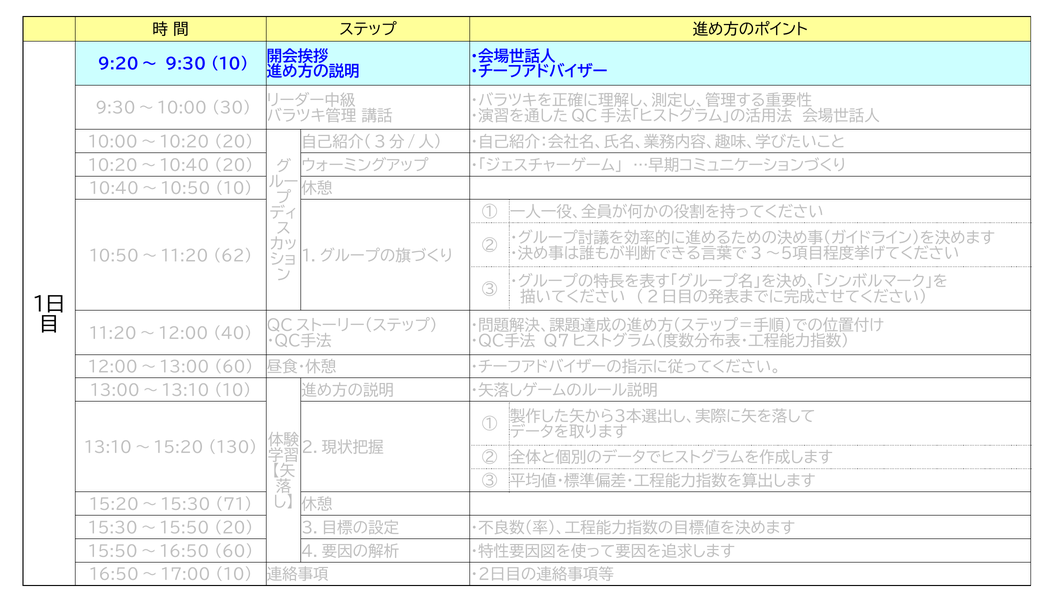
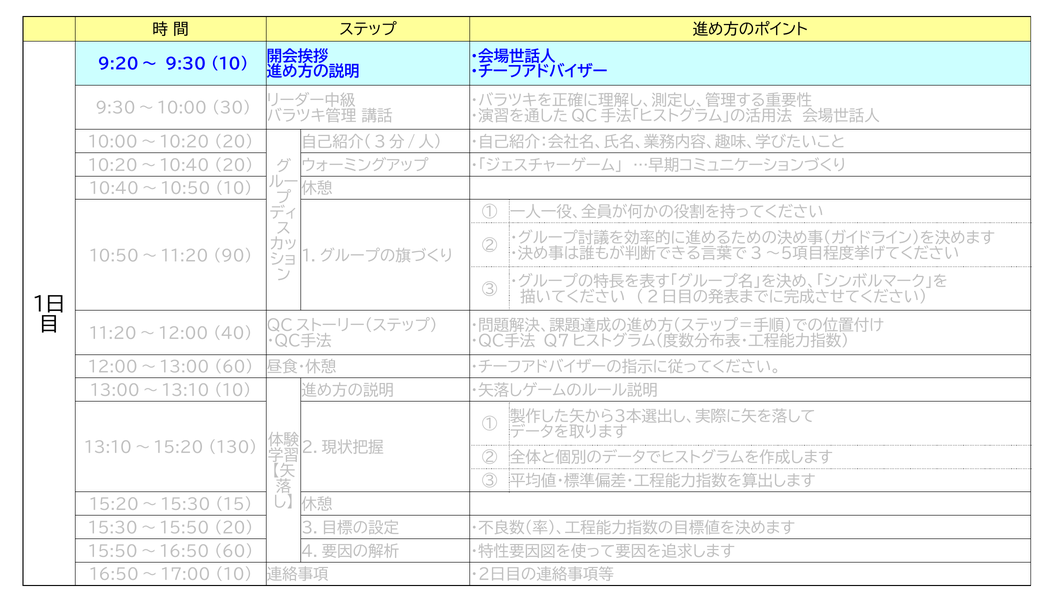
62: 62 -> 90
71: 71 -> 15
